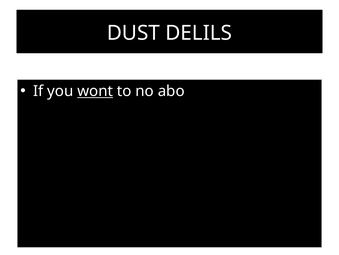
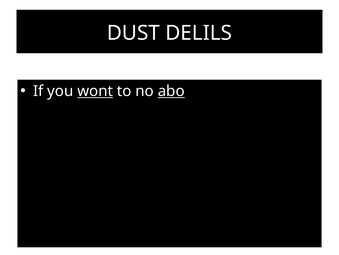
abo underline: none -> present
